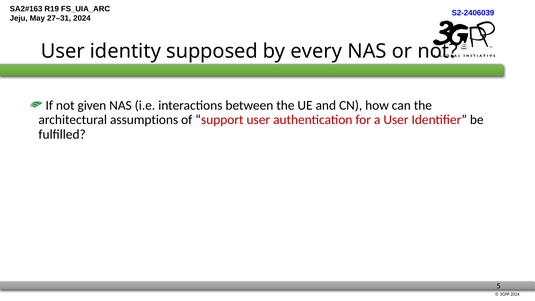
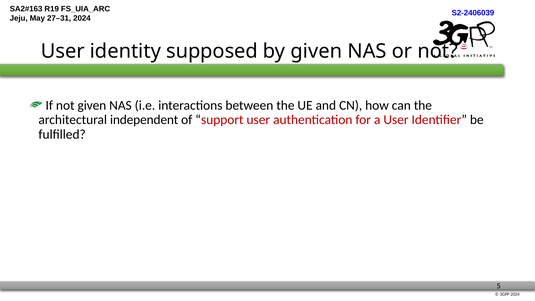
by every: every -> given
assumptions: assumptions -> independent
